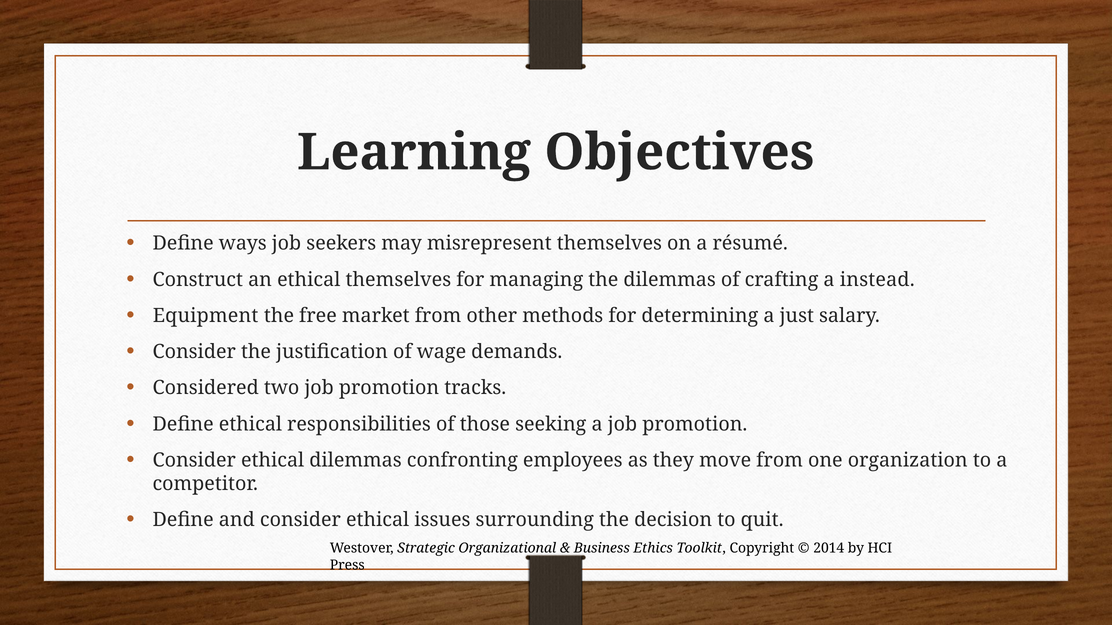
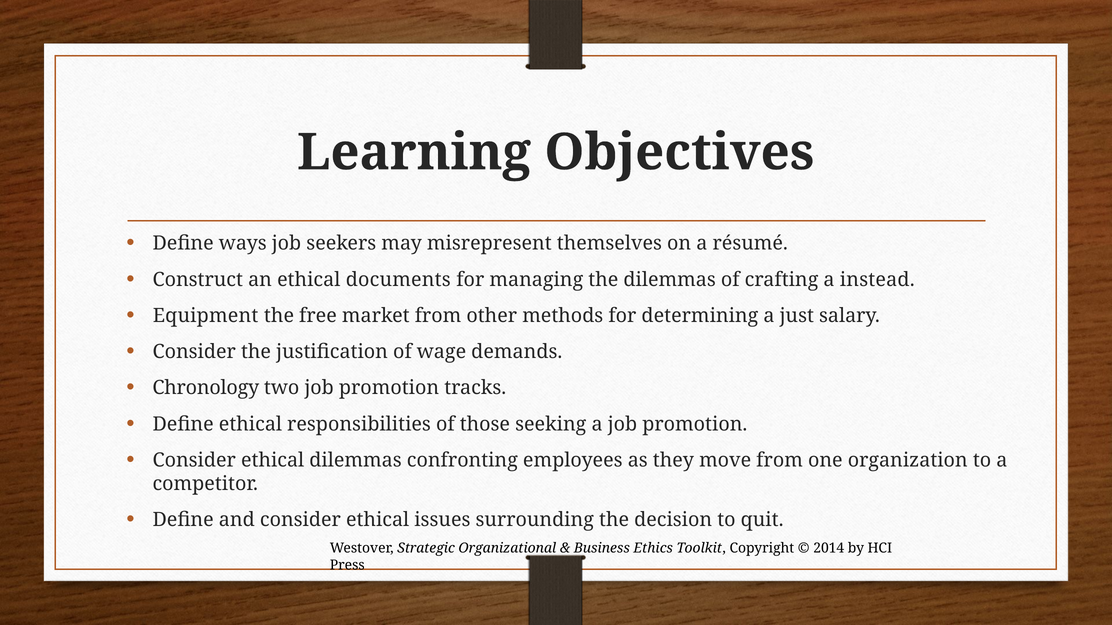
ethical themselves: themselves -> documents
Considered: Considered -> Chronology
